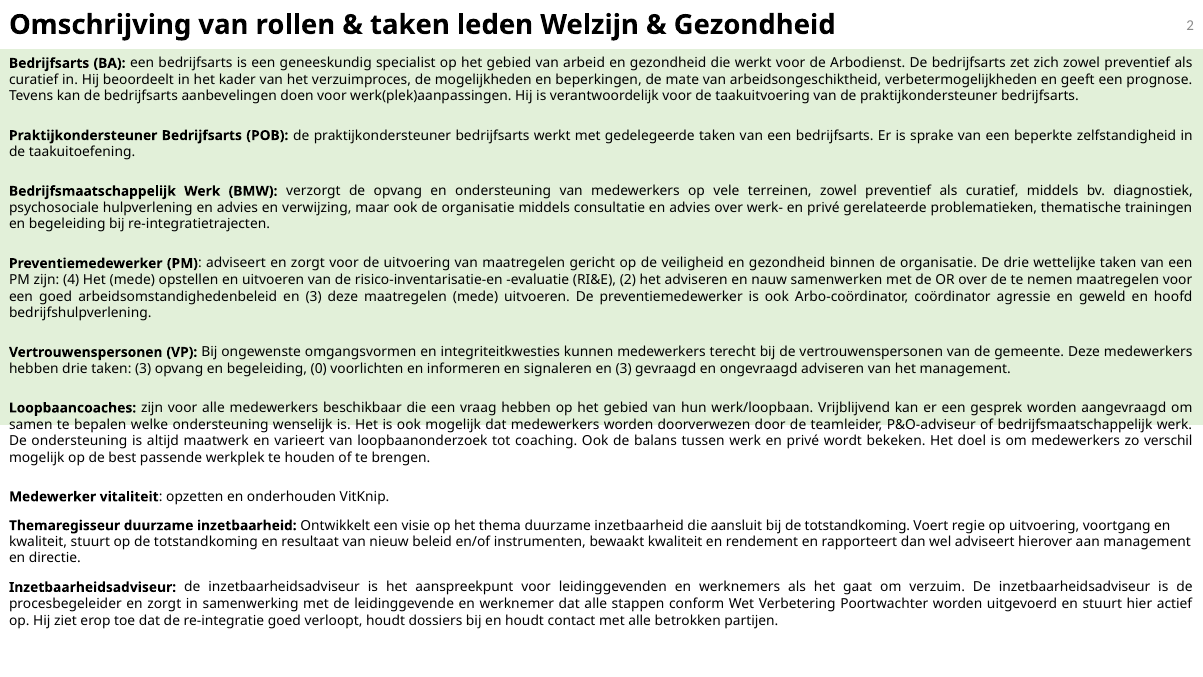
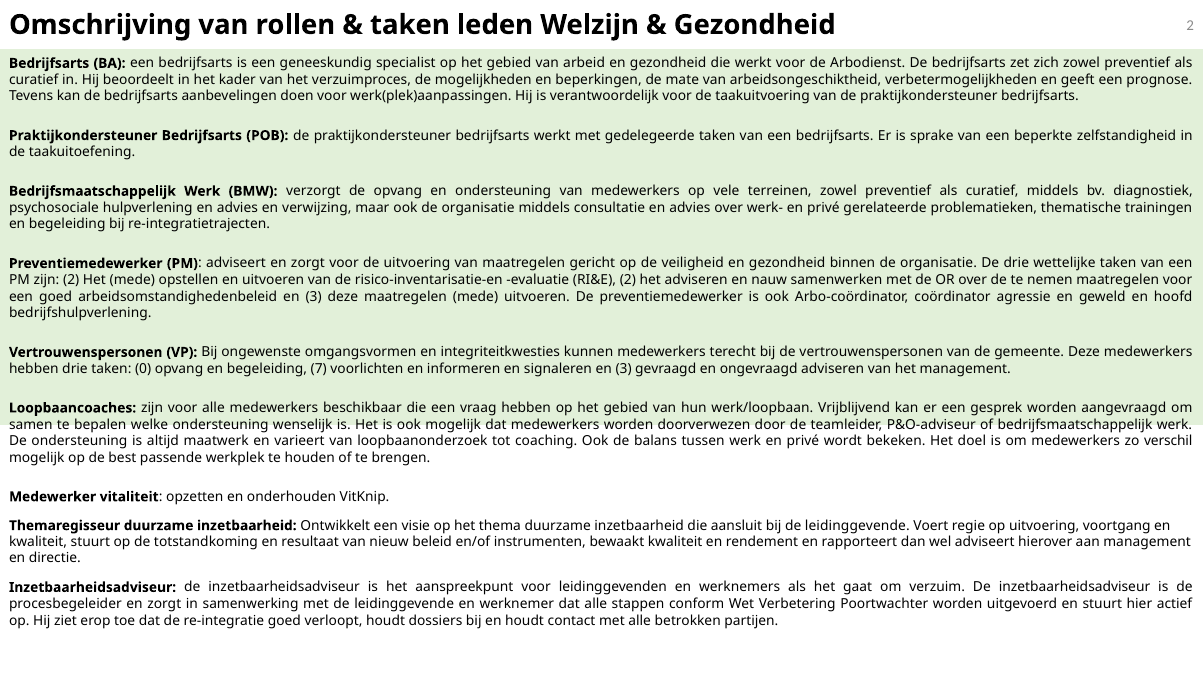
zijn 4: 4 -> 2
taken 3: 3 -> 0
0: 0 -> 7
bij de totstandkoming: totstandkoming -> leidinggevende
